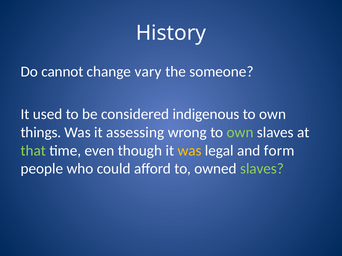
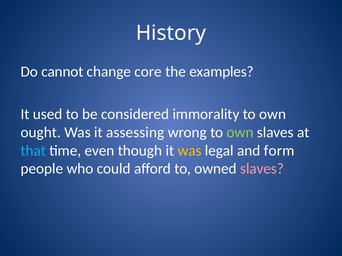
vary: vary -> core
someone: someone -> examples
indigenous: indigenous -> immorality
things: things -> ought
that colour: light green -> light blue
slaves at (262, 169) colour: light green -> pink
